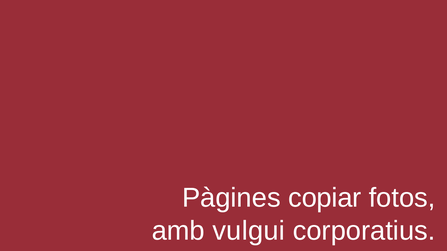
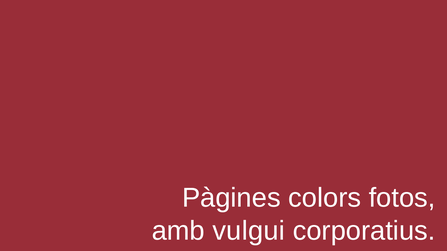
copiar: copiar -> colors
